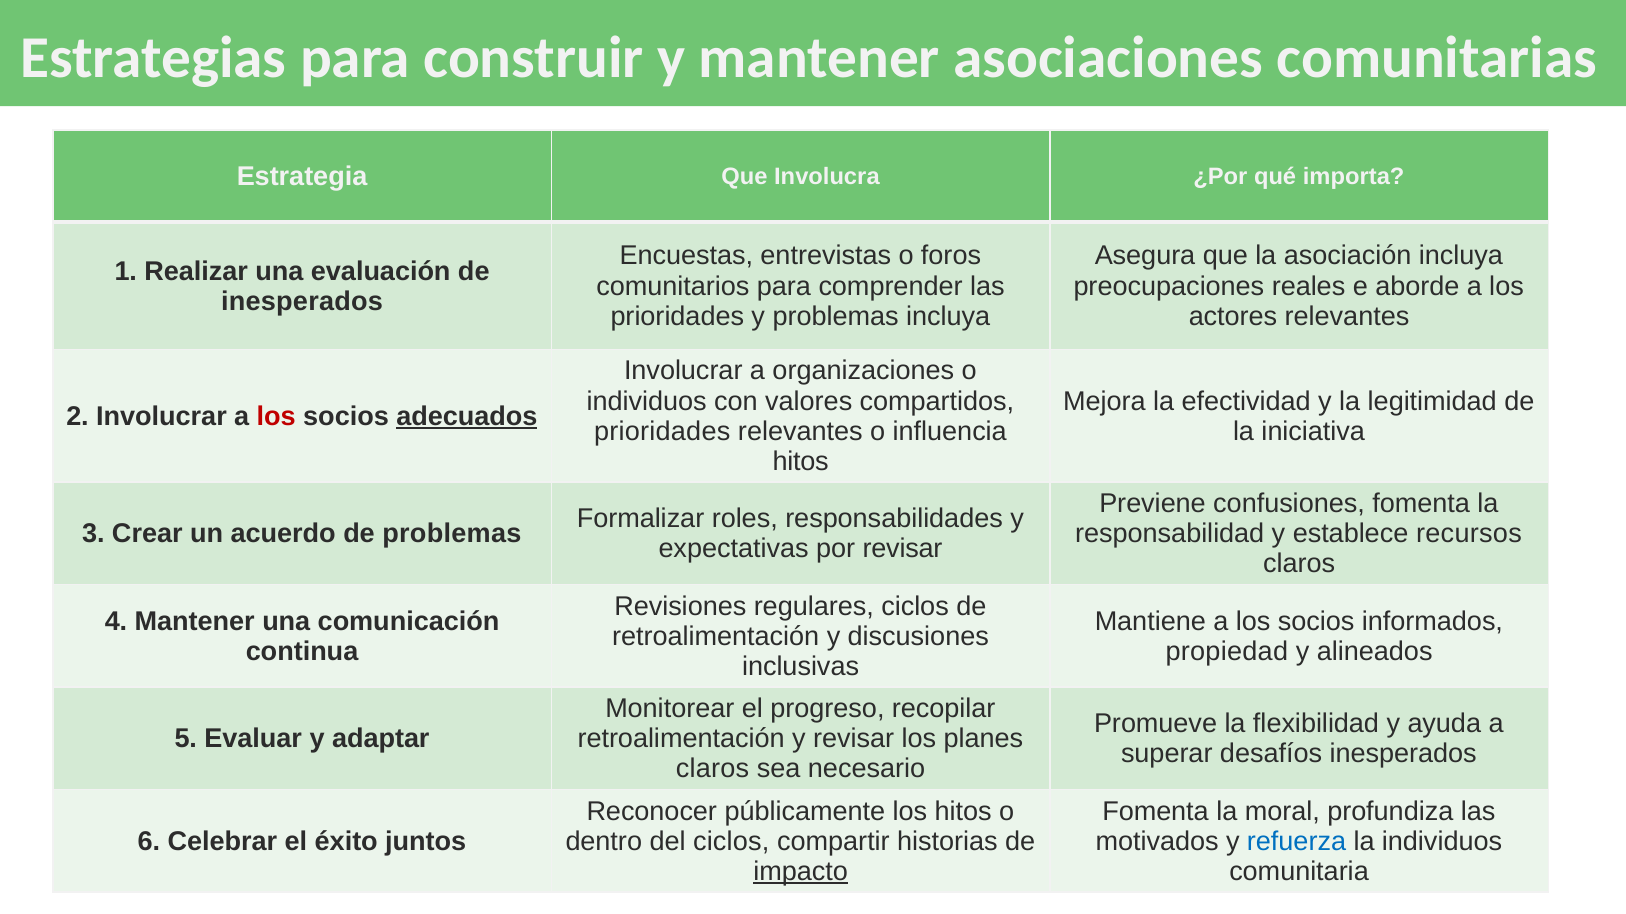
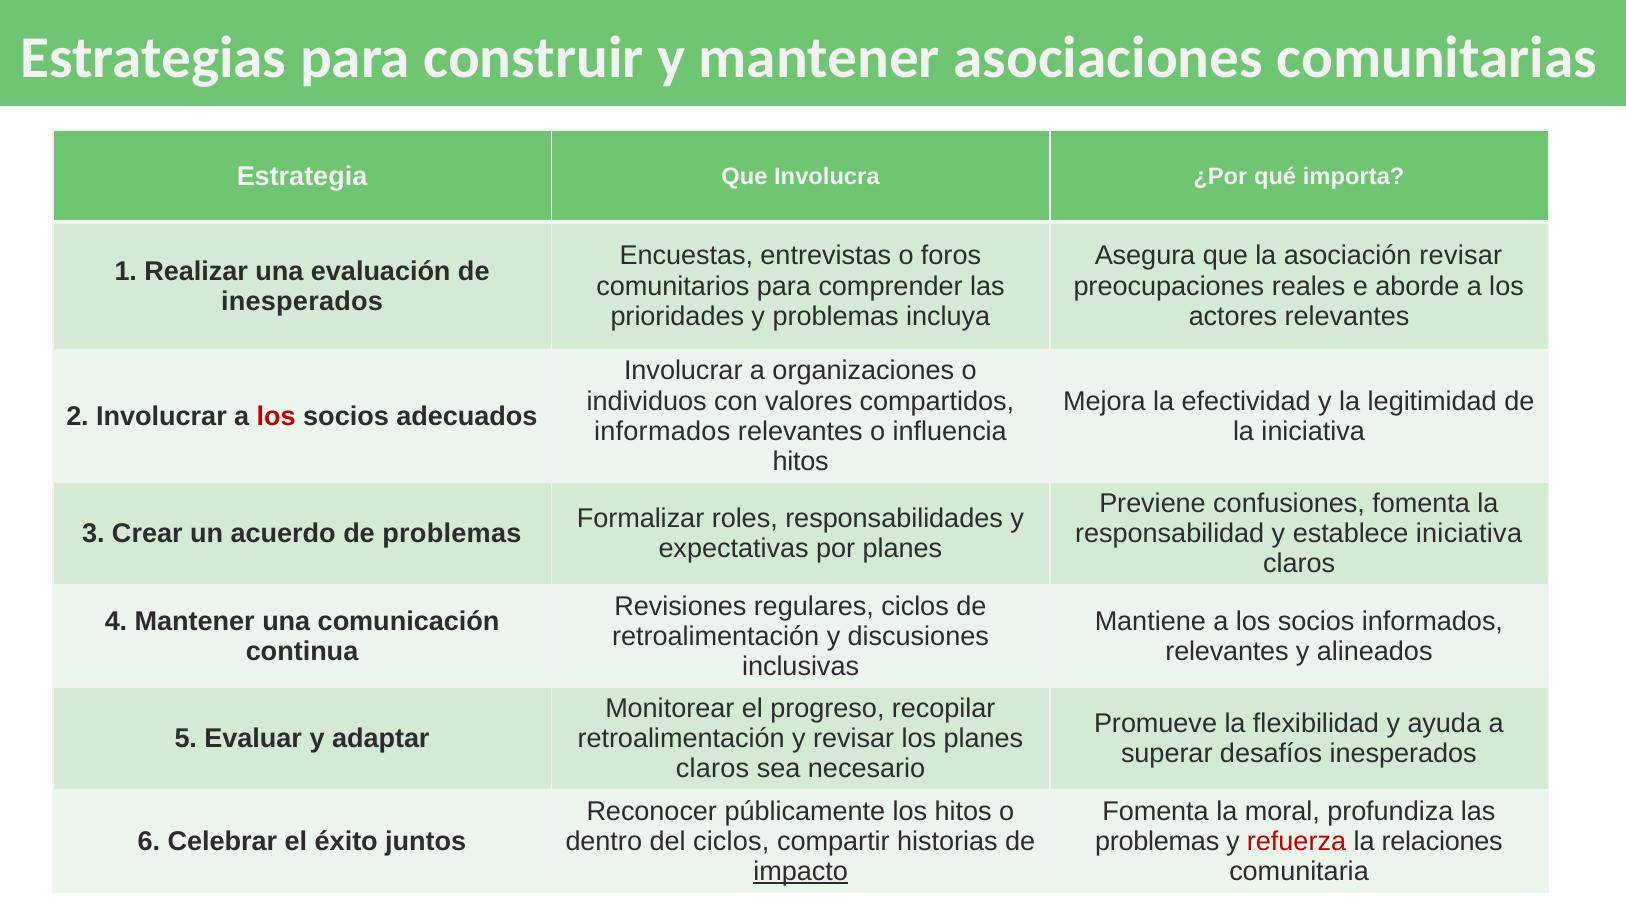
asociación incluya: incluya -> revisar
adecuados underline: present -> none
prioridades at (662, 432): prioridades -> informados
establece recursos: recursos -> iniciativa
por revisar: revisar -> planes
propiedad at (1227, 652): propiedad -> relevantes
motivados at (1157, 842): motivados -> problemas
refuerza colour: blue -> red
la individuos: individuos -> relaciones
